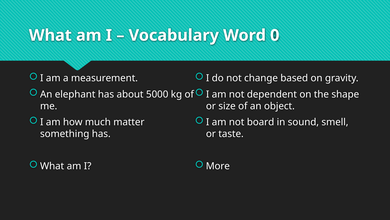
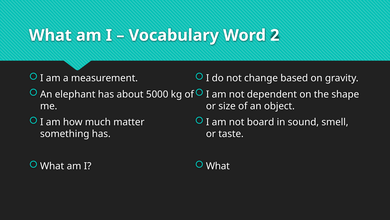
0: 0 -> 2
More at (218, 166): More -> What
